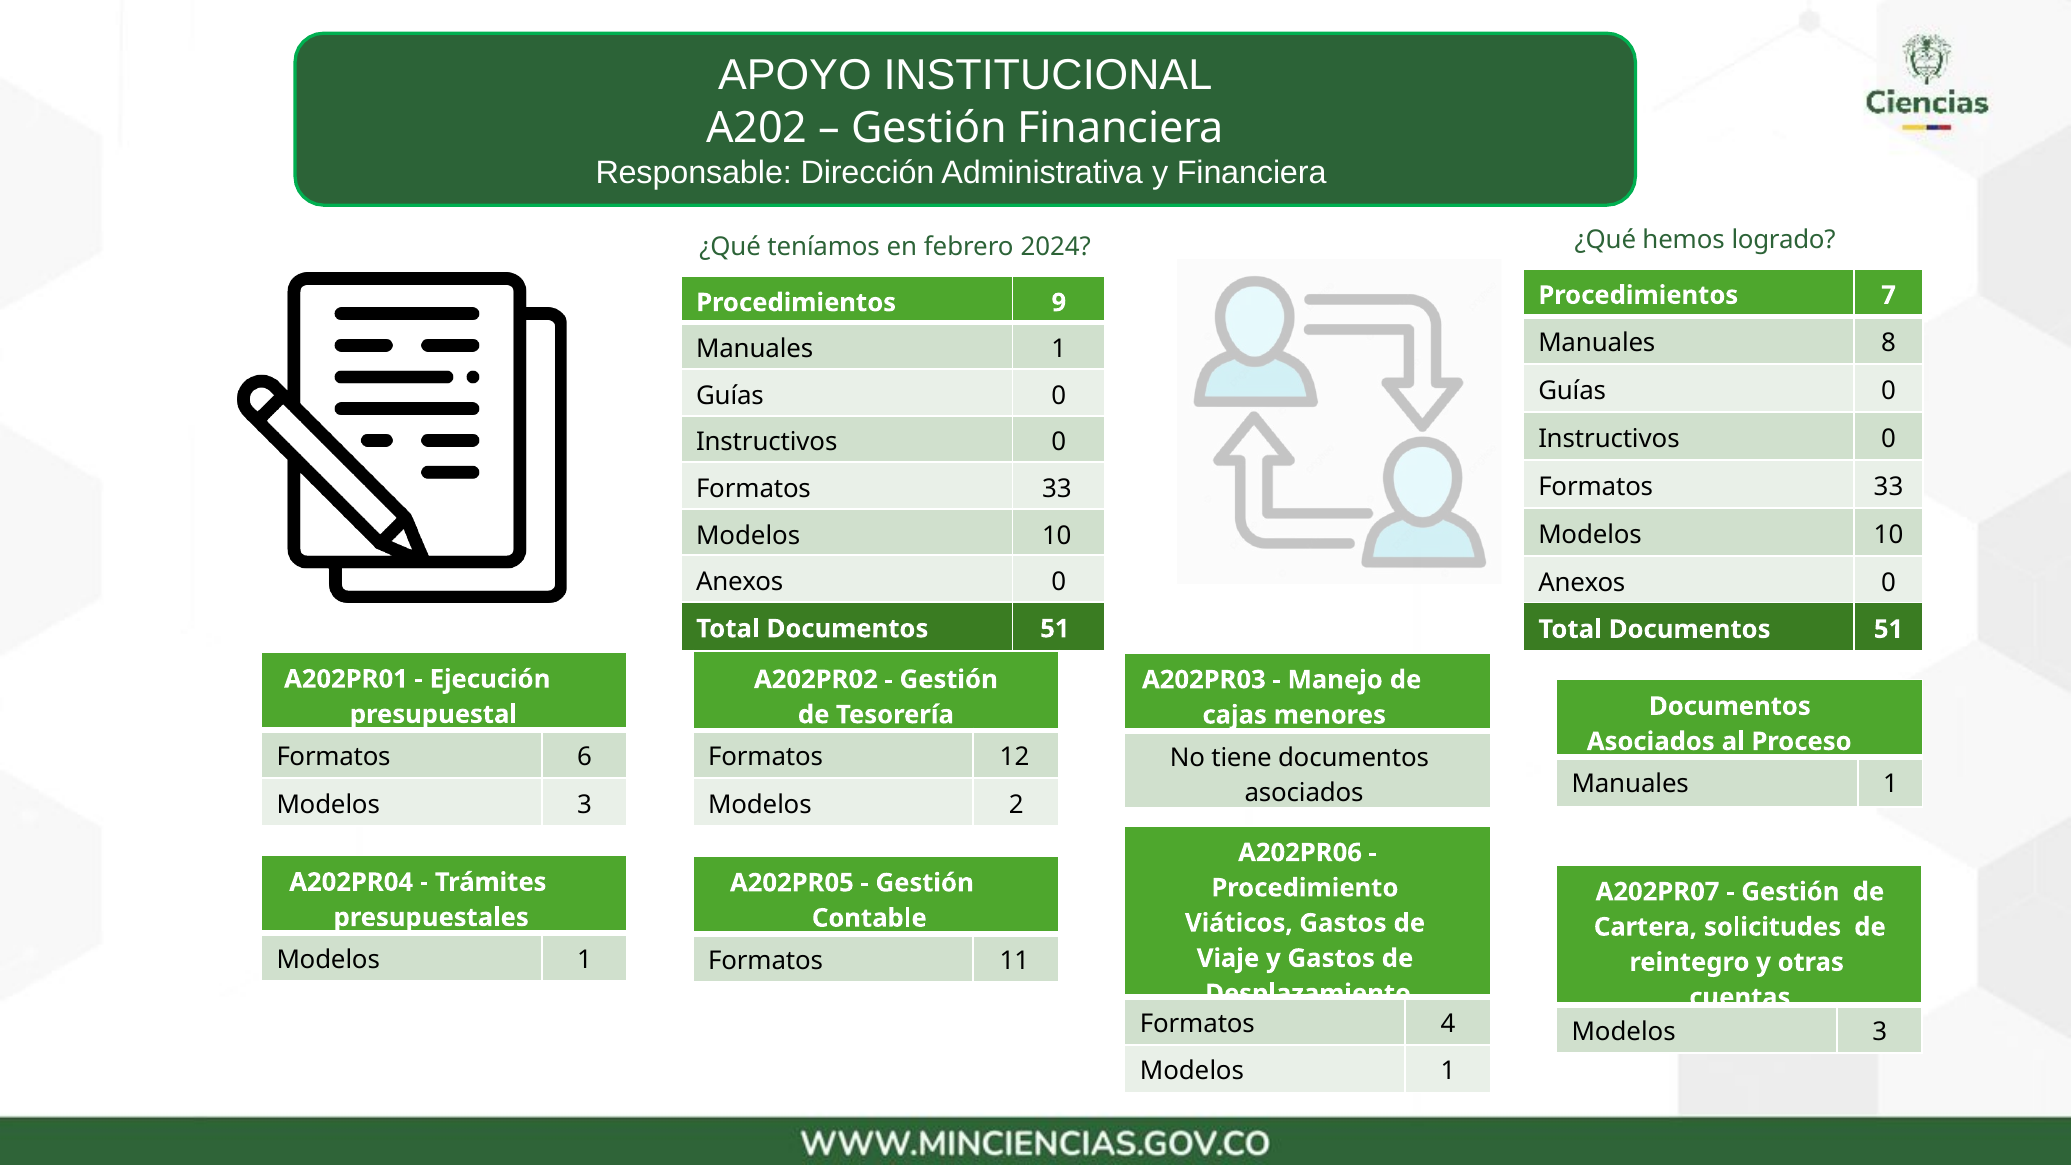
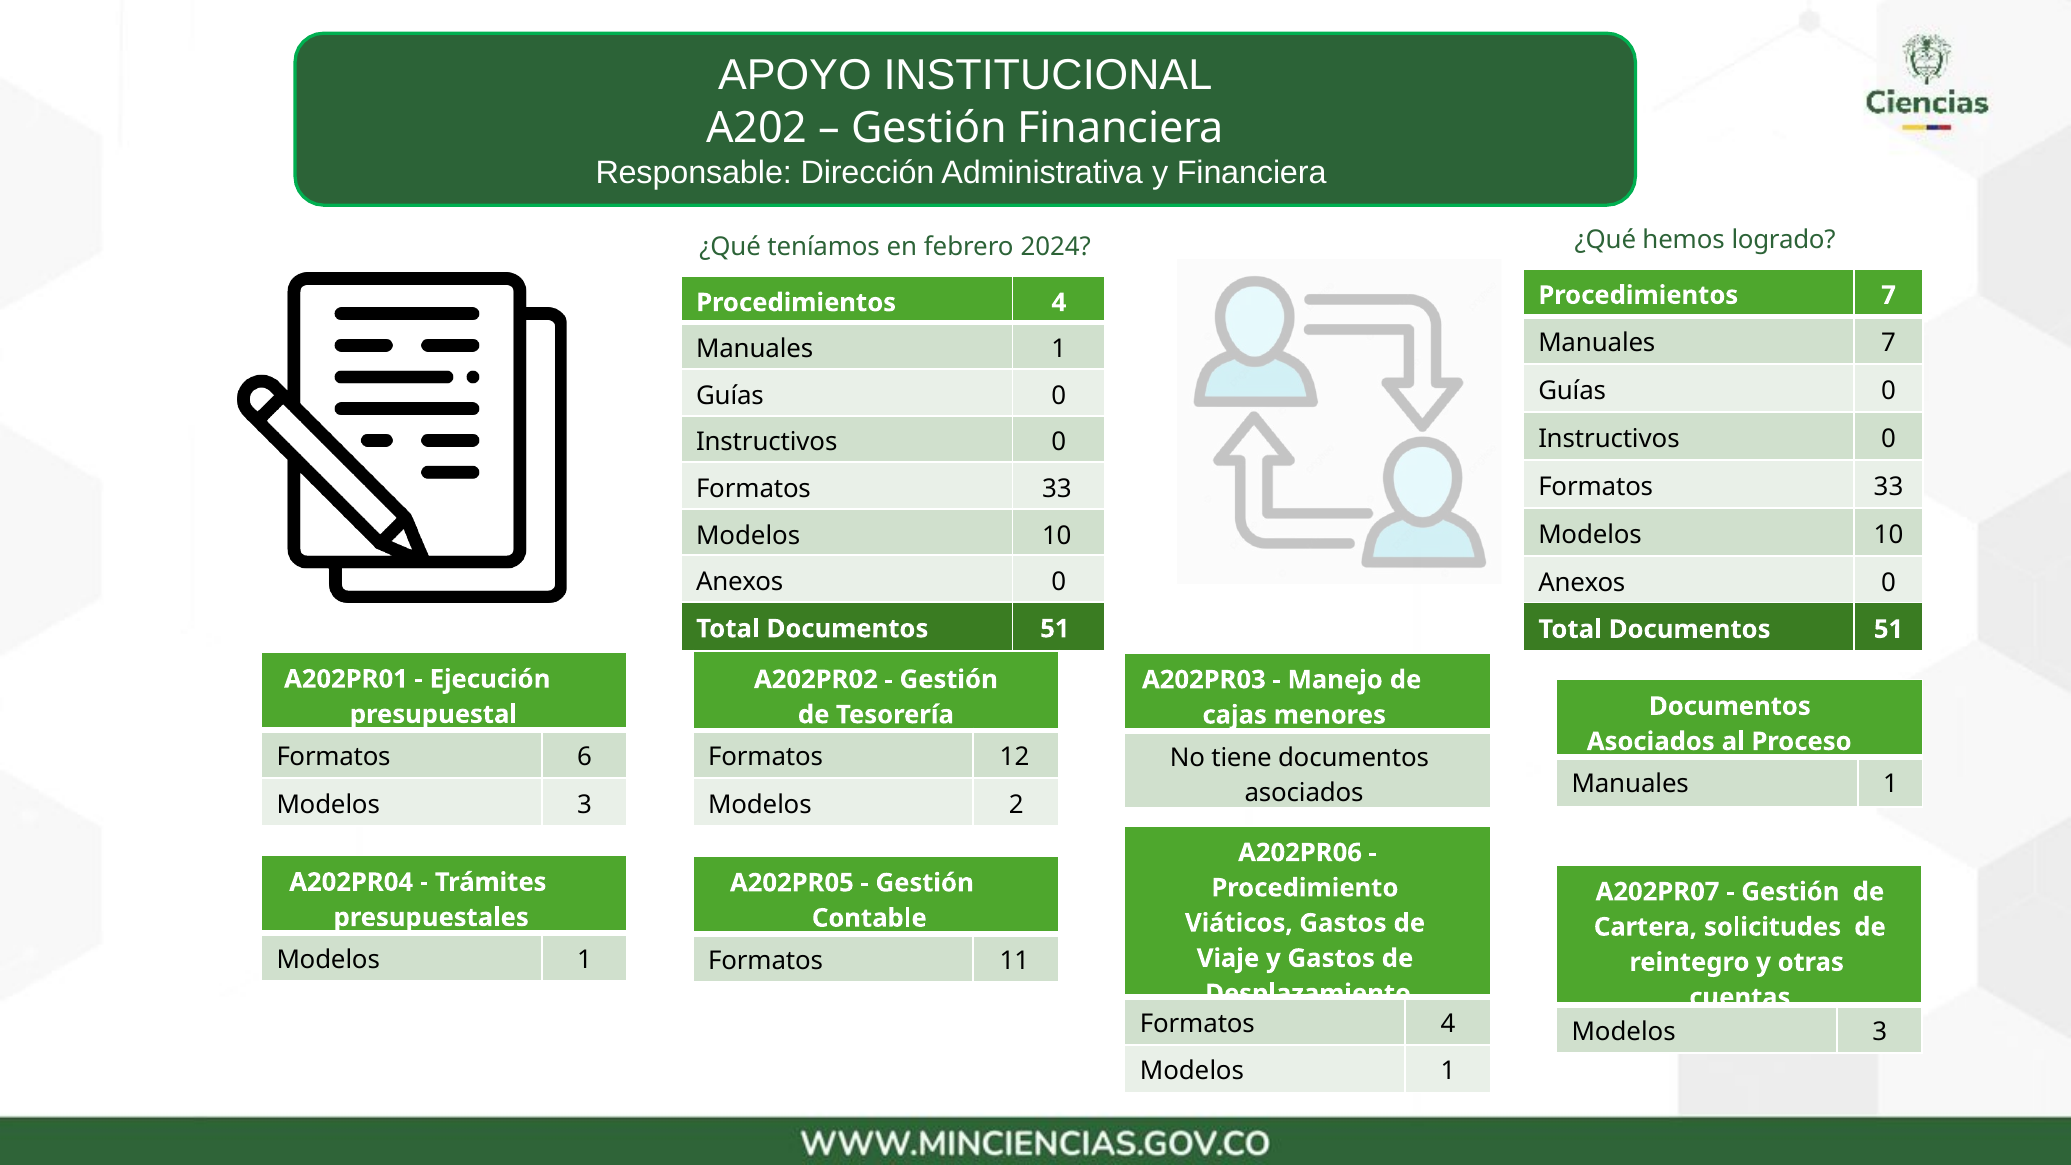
Procedimientos 9: 9 -> 4
Manuales 8: 8 -> 7
